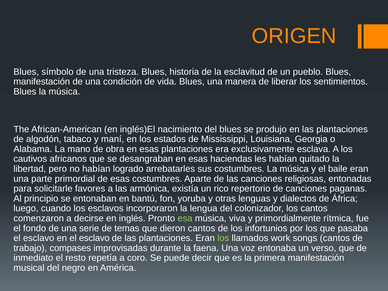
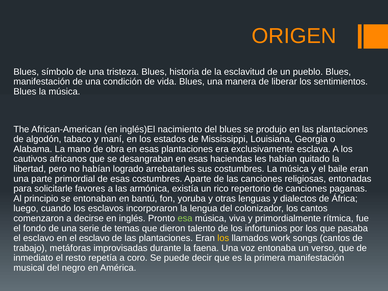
dieron cantos: cantos -> talento
los at (223, 238) colour: light green -> yellow
compases: compases -> metáforas
